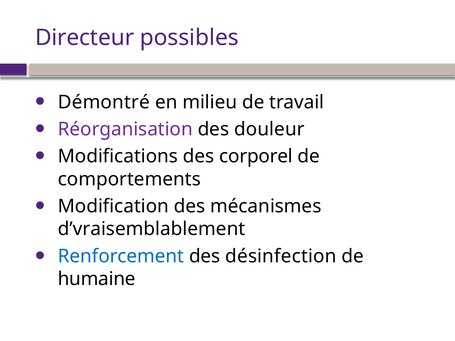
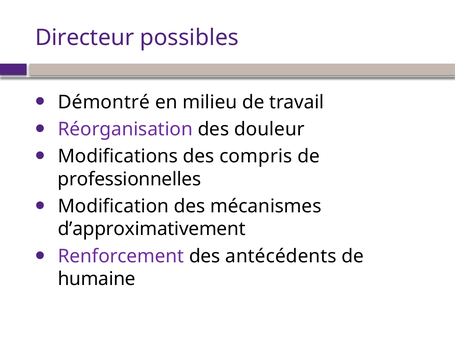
corporel: corporel -> compris
comportements: comportements -> professionnelles
d’vraisemblablement: d’vraisemblablement -> d’approximativement
Renforcement colour: blue -> purple
désinfection: désinfection -> antécédents
